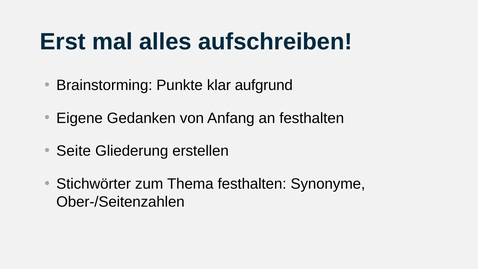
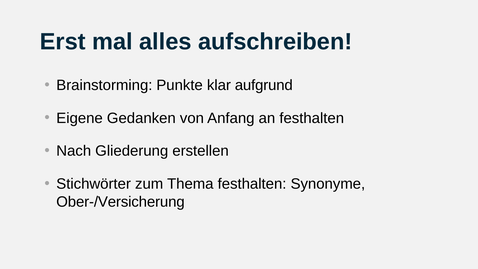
Seite: Seite -> Nach
Ober-/Seitenzahlen: Ober-/Seitenzahlen -> Ober-/Versicherung
